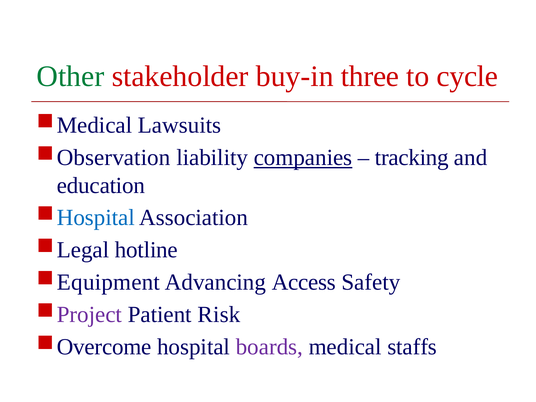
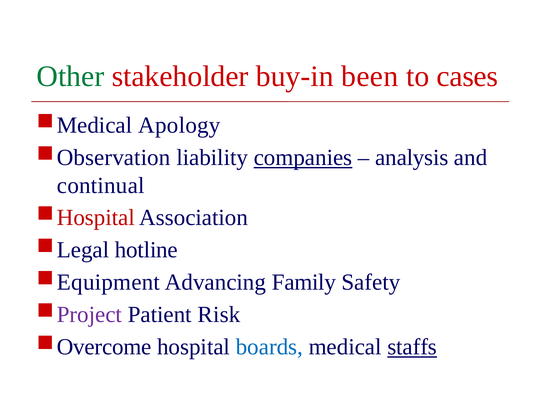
three: three -> been
cycle: cycle -> cases
Lawsuits: Lawsuits -> Apology
tracking: tracking -> analysis
education: education -> continual
Hospital at (96, 218) colour: blue -> red
Access: Access -> Family
boards colour: purple -> blue
staffs underline: none -> present
